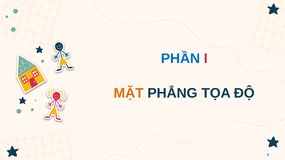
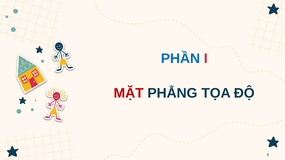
MẶT colour: orange -> red
